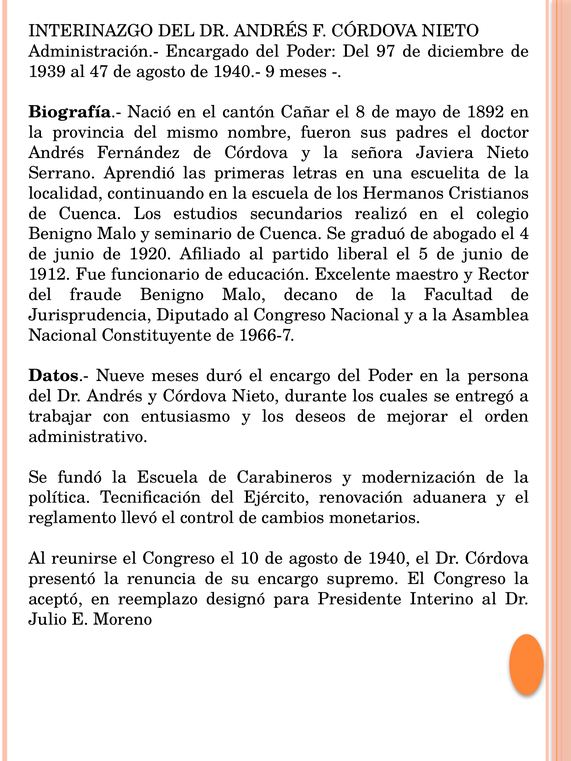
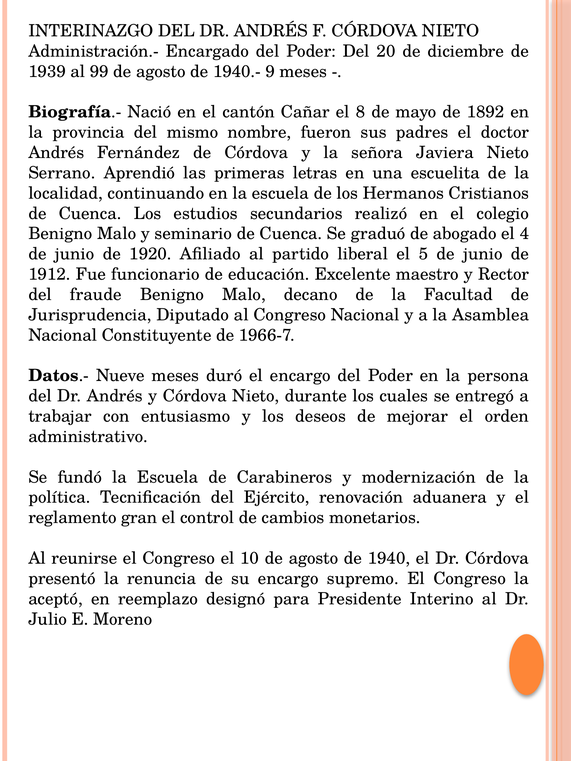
97: 97 -> 20
47: 47 -> 99
llevó: llevó -> gran
